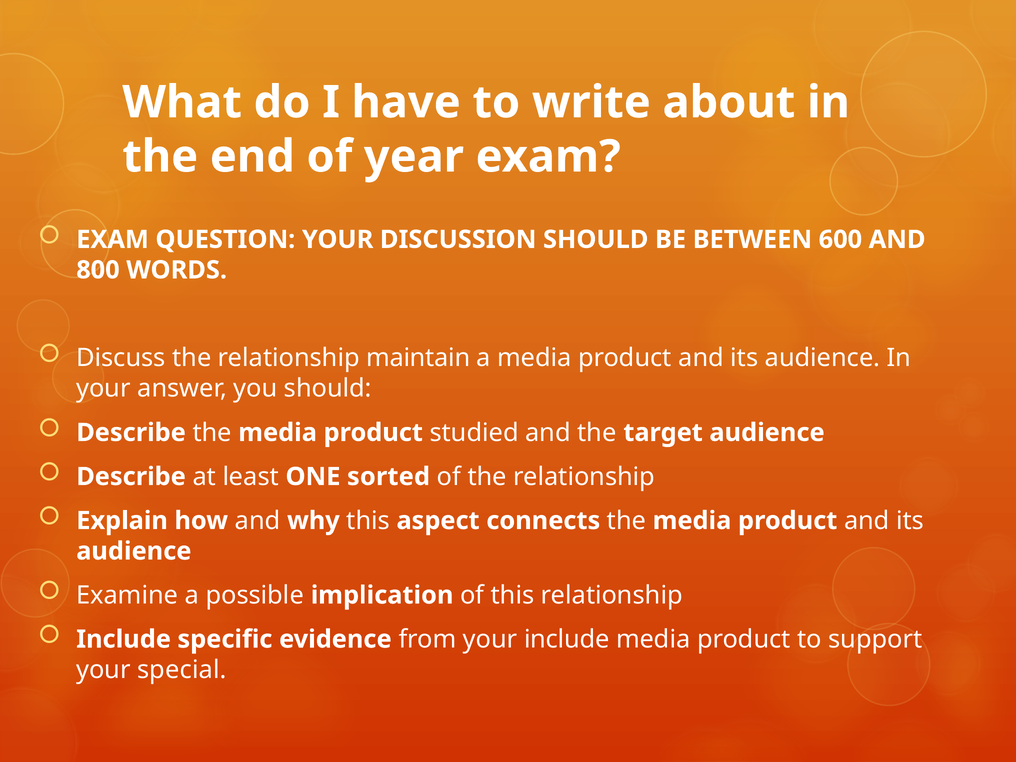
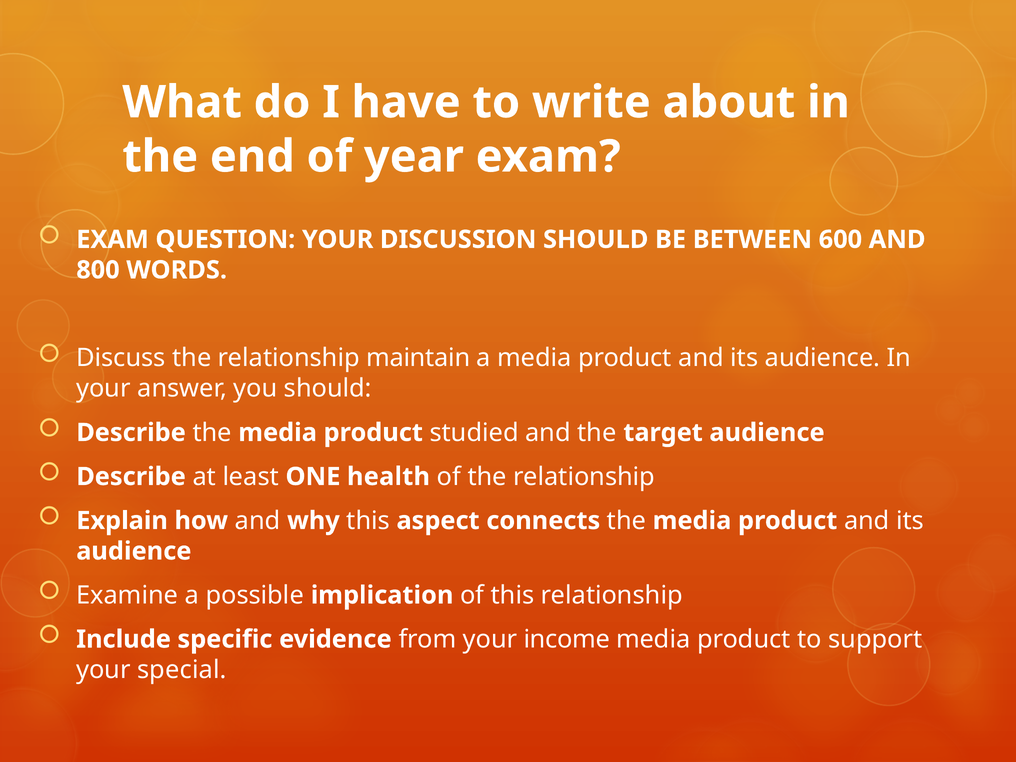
sorted: sorted -> health
your include: include -> income
